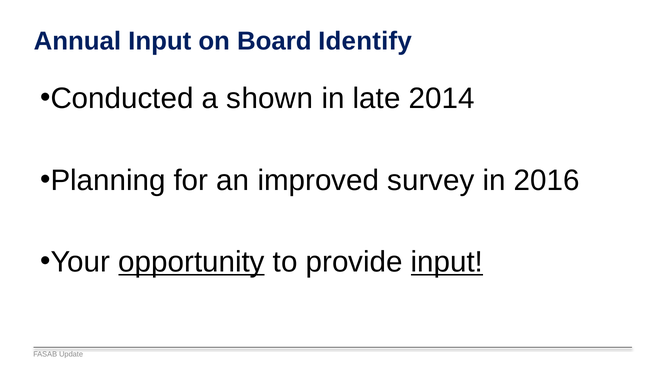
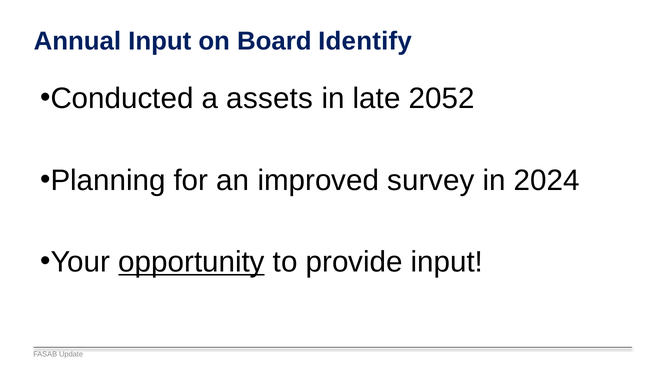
shown: shown -> assets
2014: 2014 -> 2052
2016: 2016 -> 2024
input at (447, 262) underline: present -> none
